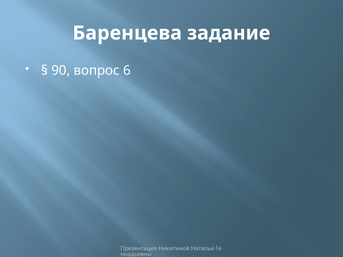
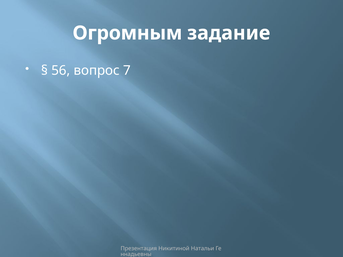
Баренцева: Баренцева -> Огромным
90: 90 -> 56
6: 6 -> 7
